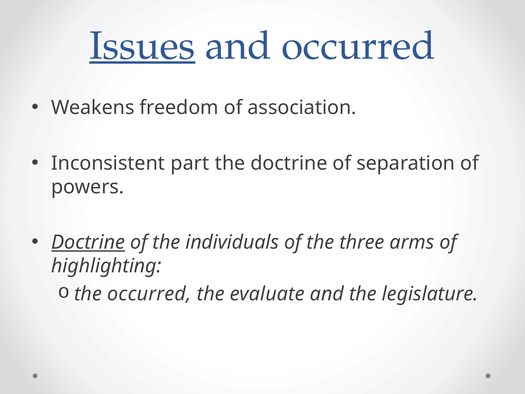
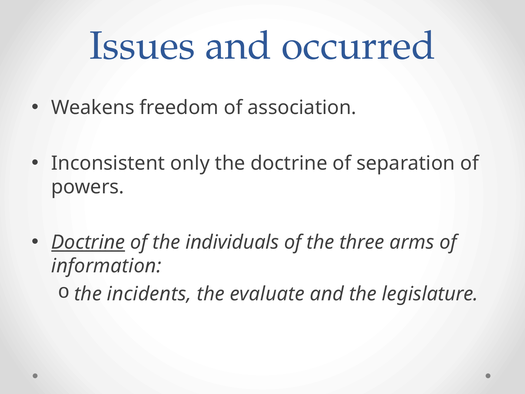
Issues underline: present -> none
part: part -> only
highlighting: highlighting -> information
the occurred: occurred -> incidents
